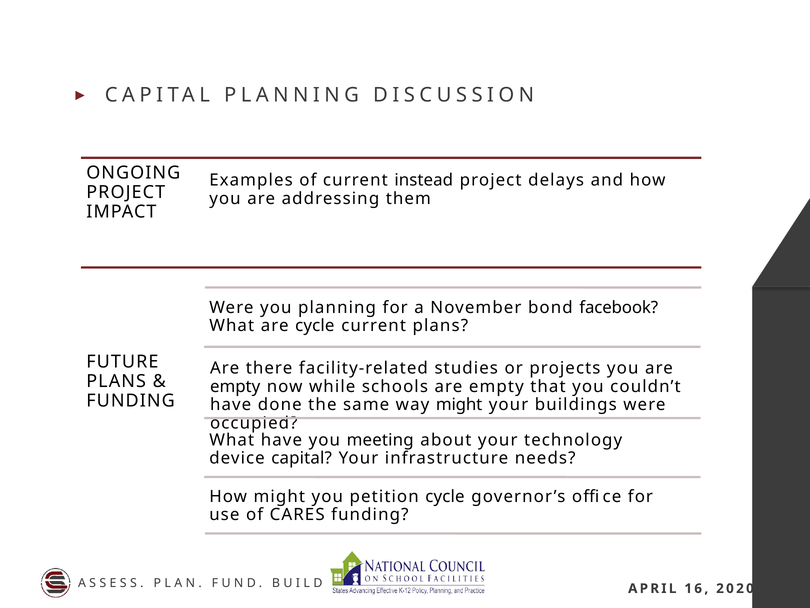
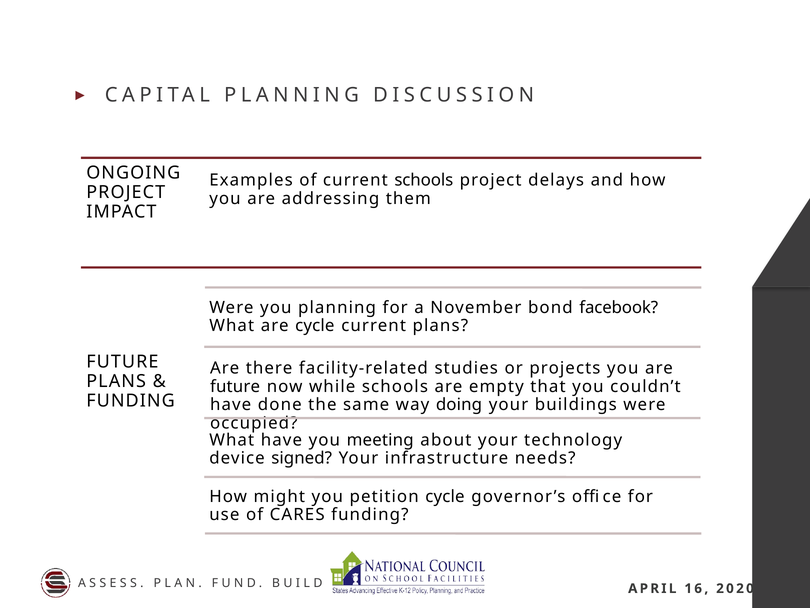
current instead: instead -> schools
empty at (235, 386): empty -> future
way might: might -> doing
device capital: capital -> signed
